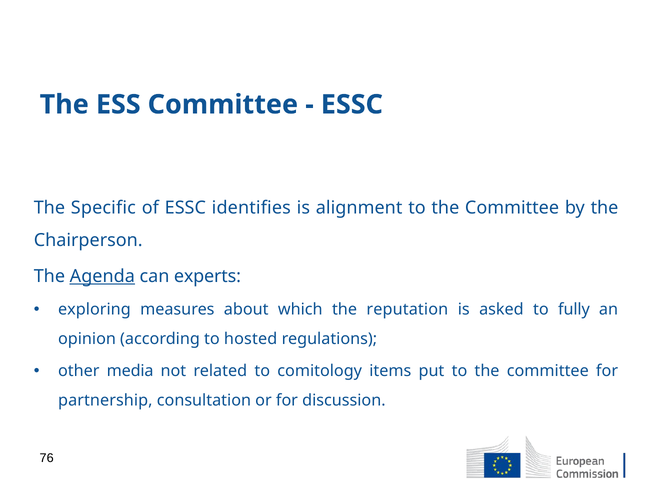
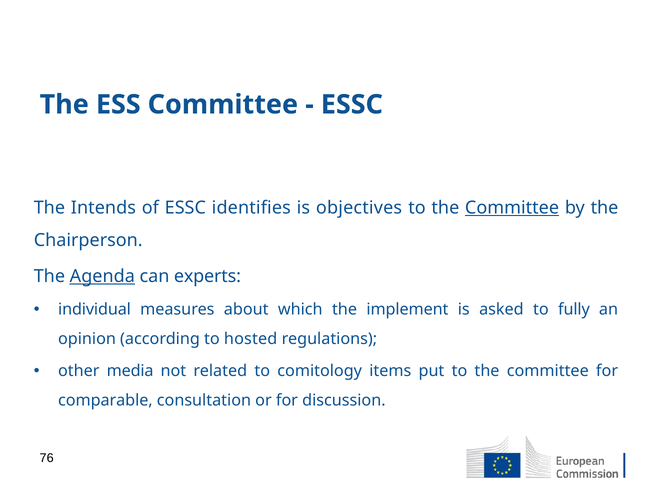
Specific: Specific -> Intends
alignment: alignment -> objectives
Committee at (512, 208) underline: none -> present
exploring: exploring -> individual
reputation: reputation -> implement
partnership: partnership -> comparable
